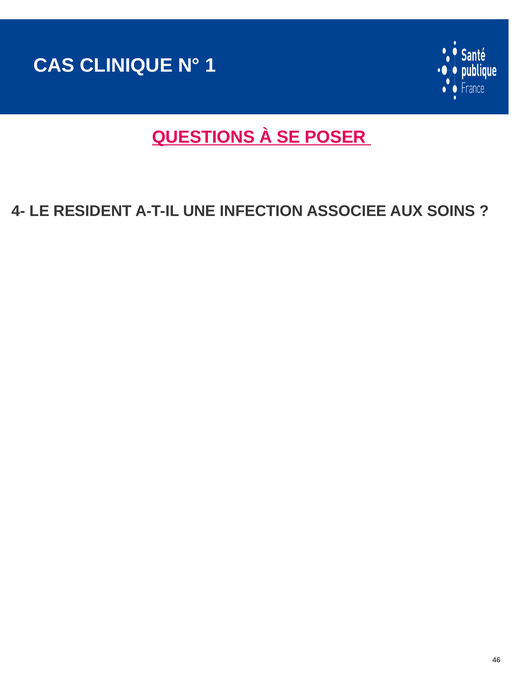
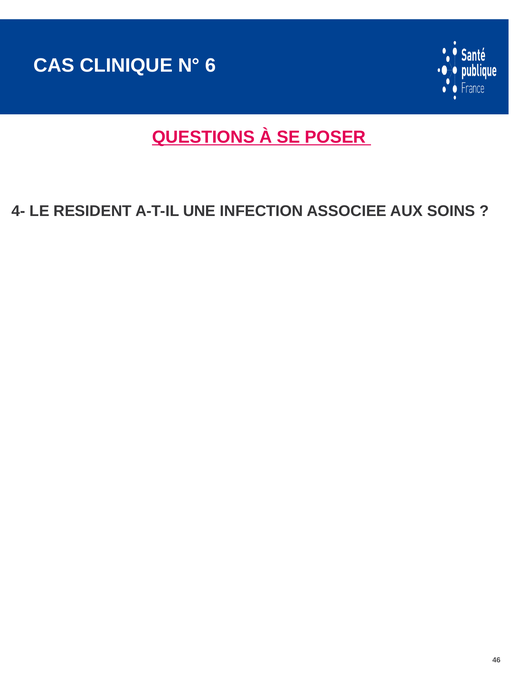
1: 1 -> 6
